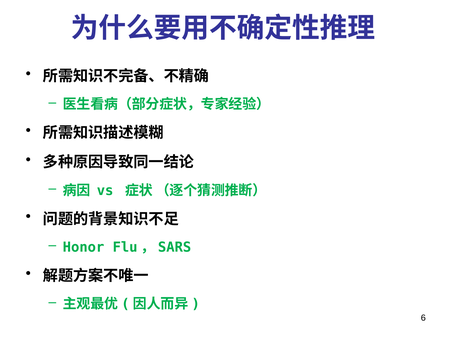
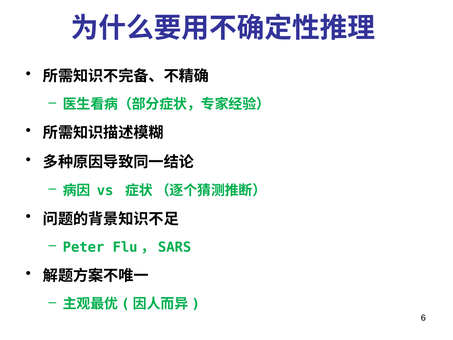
Honor: Honor -> Peter
